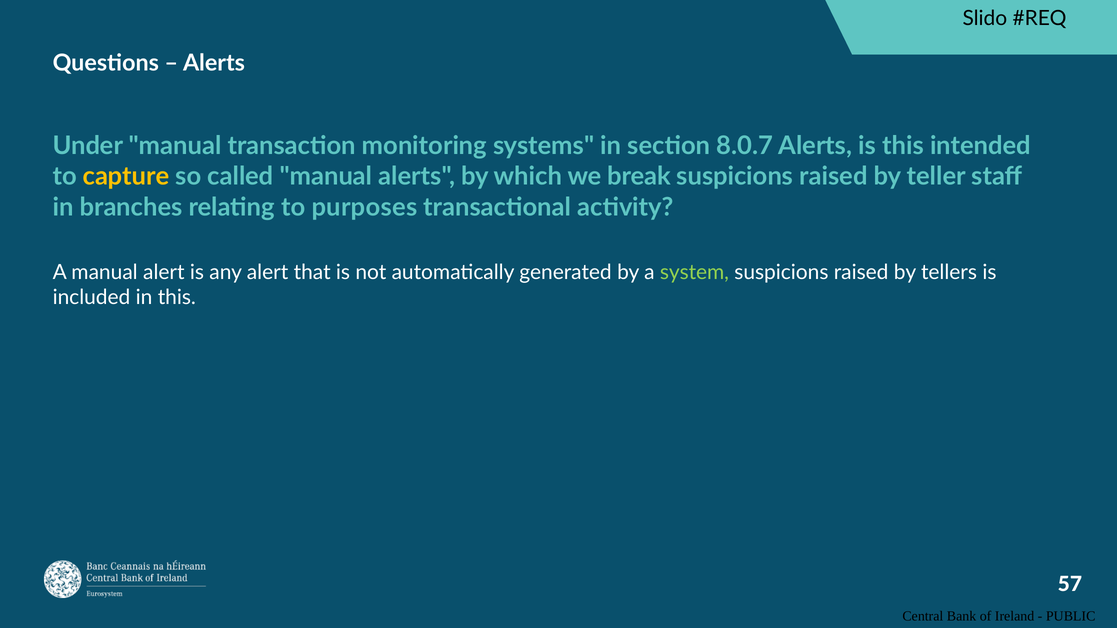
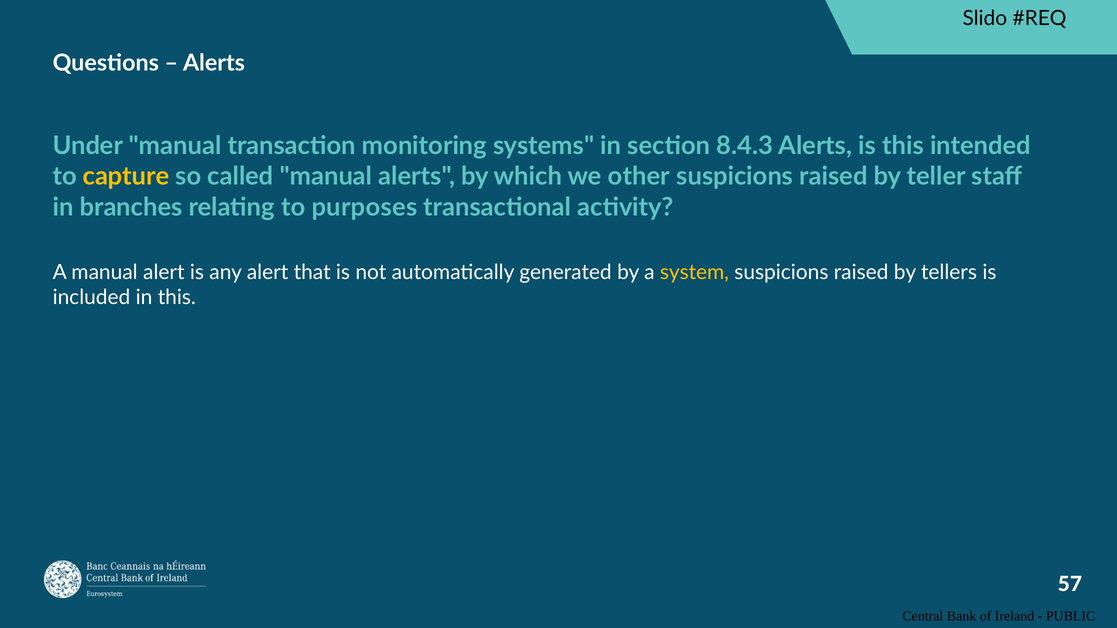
8.0.7: 8.0.7 -> 8.4.3
break: break -> other
system colour: light green -> yellow
